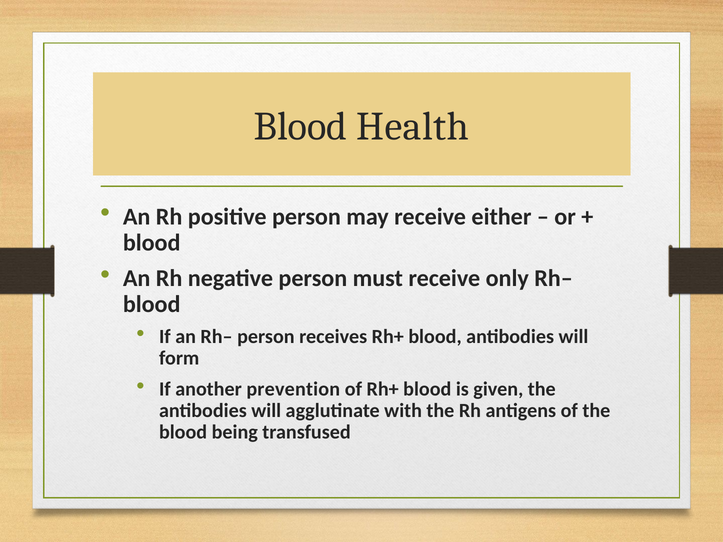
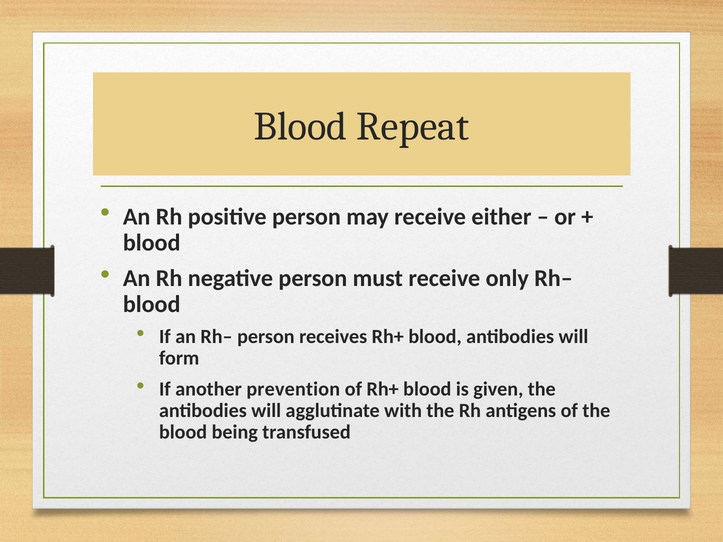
Health: Health -> Repeat
